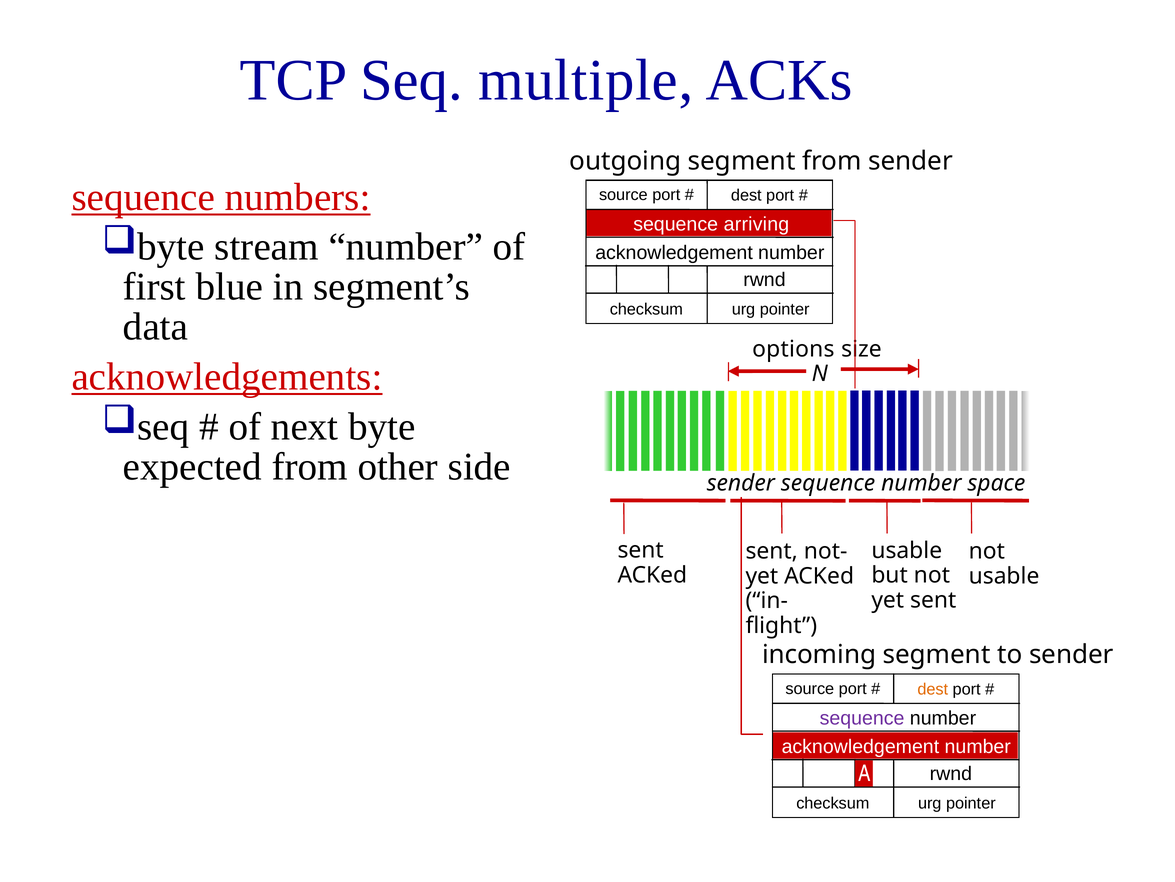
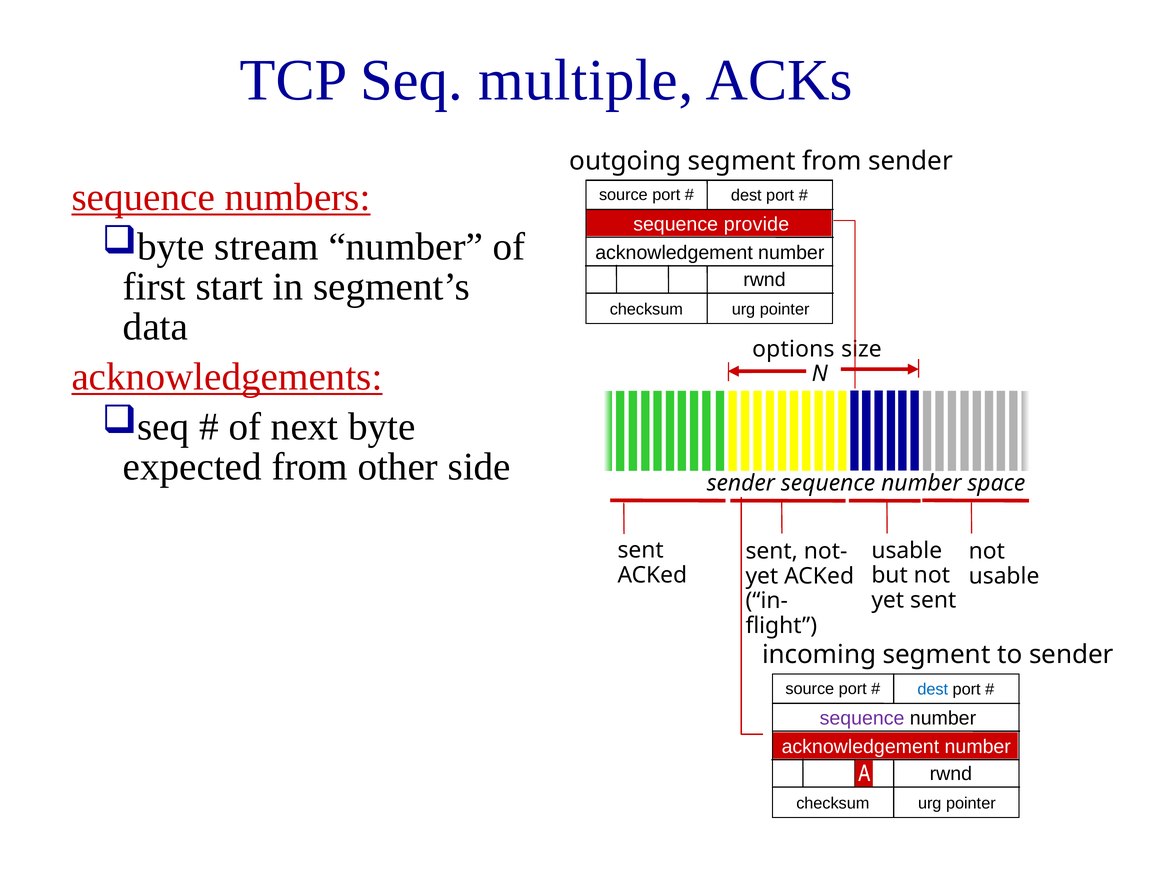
arriving: arriving -> provide
blue: blue -> start
dest at (933, 689) colour: orange -> blue
